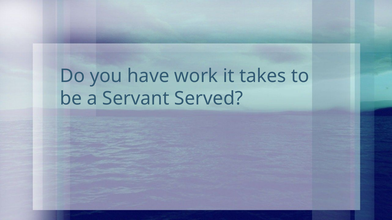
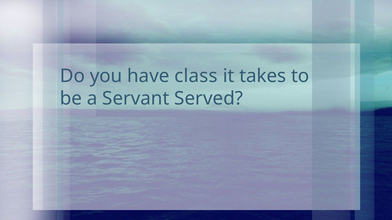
work: work -> class
